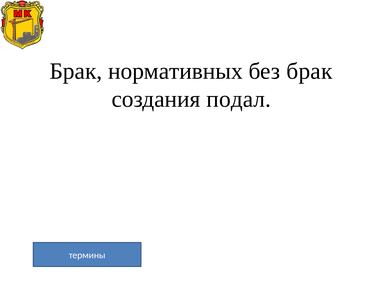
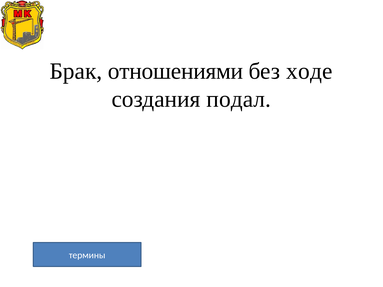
нормативных: нормативных -> отношениями
без брак: брак -> ходе
